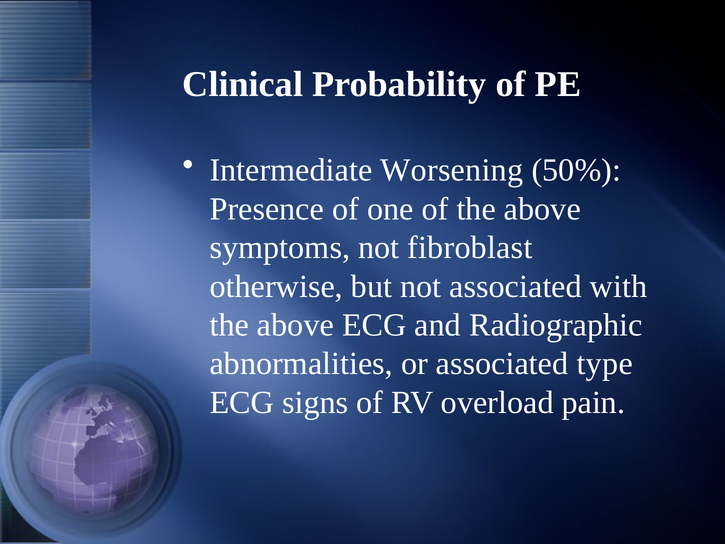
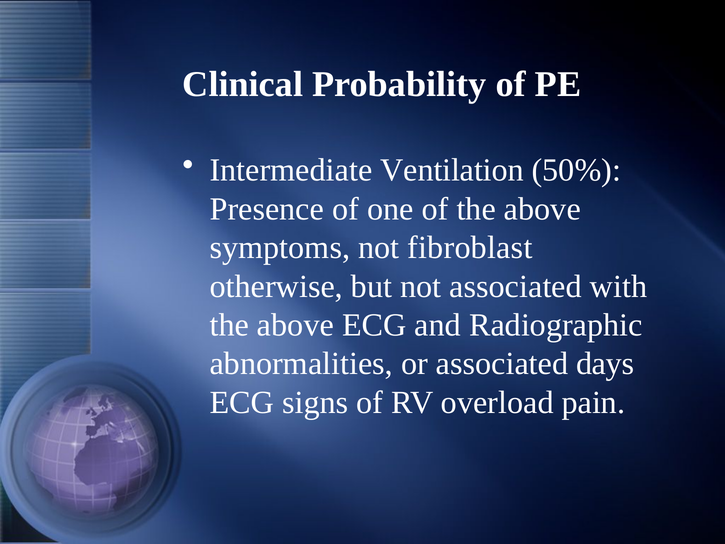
Worsening: Worsening -> Ventilation
type: type -> days
